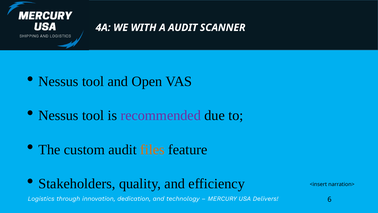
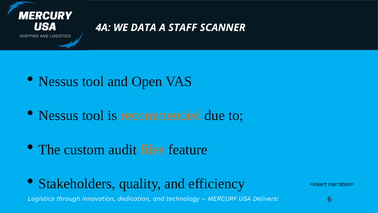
WITH: WITH -> DATA
A AUDIT: AUDIT -> STAFF
recommended colour: purple -> orange
